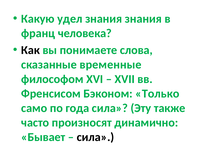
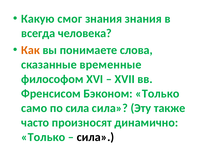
удел: удел -> смог
франц: франц -> всегда
Как colour: black -> orange
по года: года -> сила
Бывает at (43, 137): Бывает -> Только
